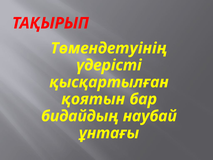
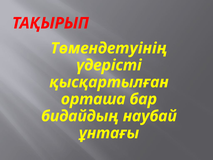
қоятын: қоятын -> орташа
